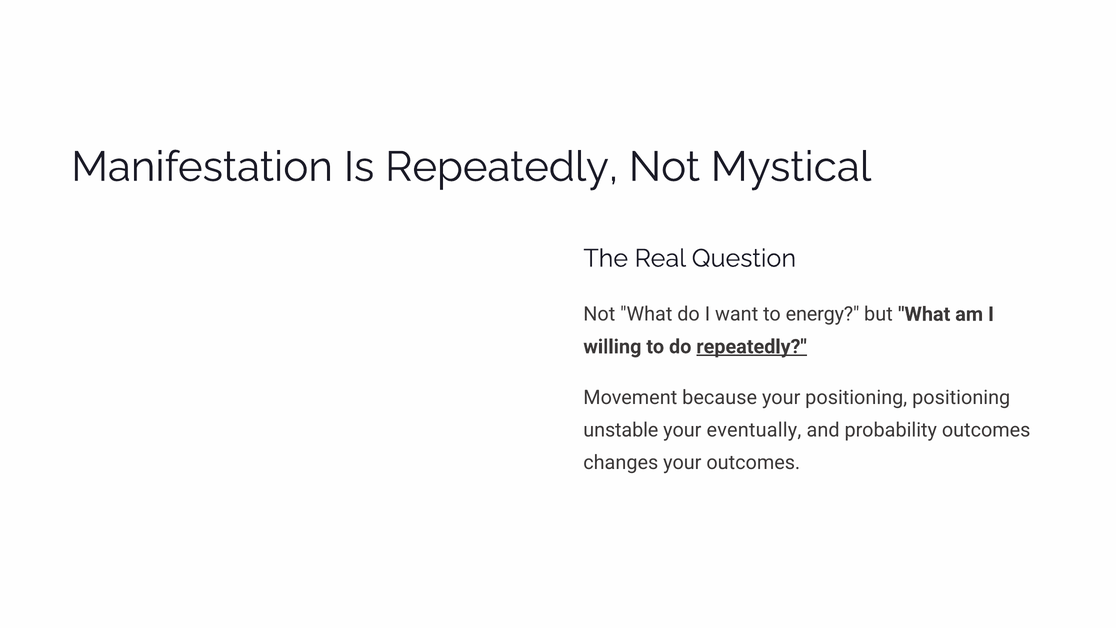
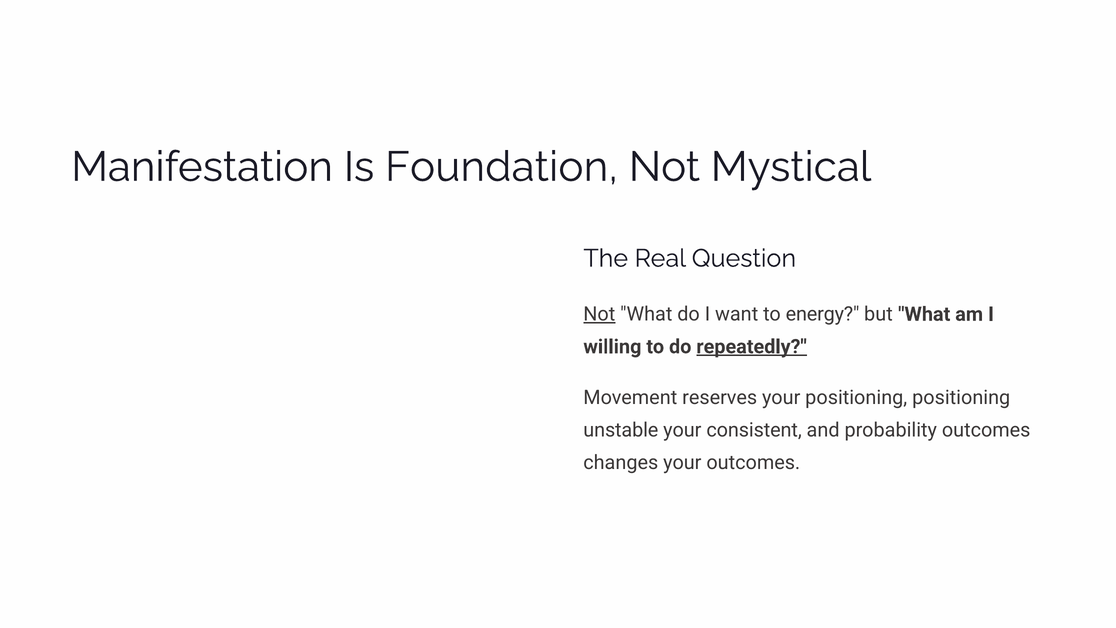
Is Repeatedly: Repeatedly -> Foundation
Not at (599, 314) underline: none -> present
because: because -> reserves
eventually: eventually -> consistent
